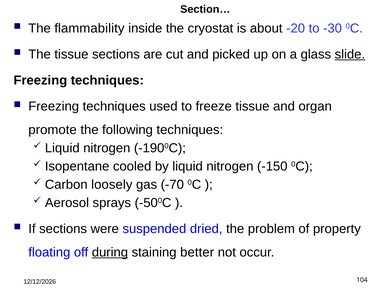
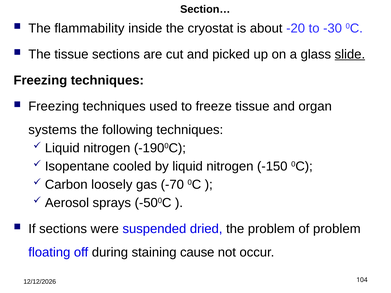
promote: promote -> systems
of property: property -> problem
during underline: present -> none
better: better -> cause
